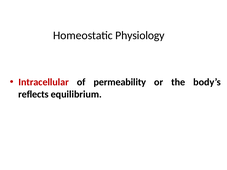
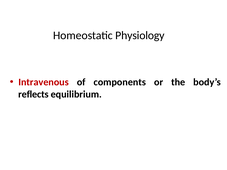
Intracellular: Intracellular -> Intravenous
permeability: permeability -> components
